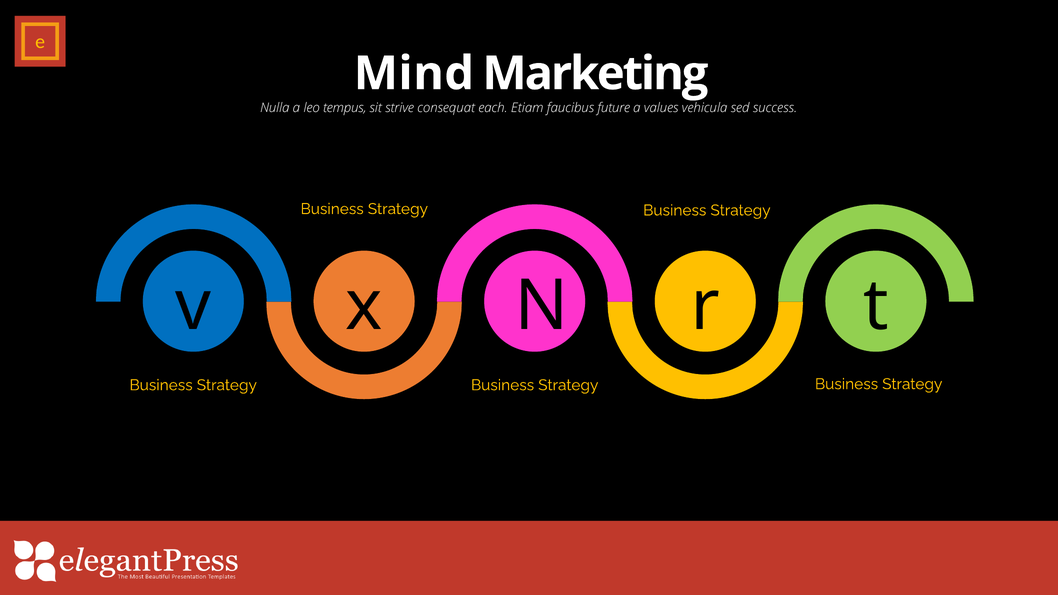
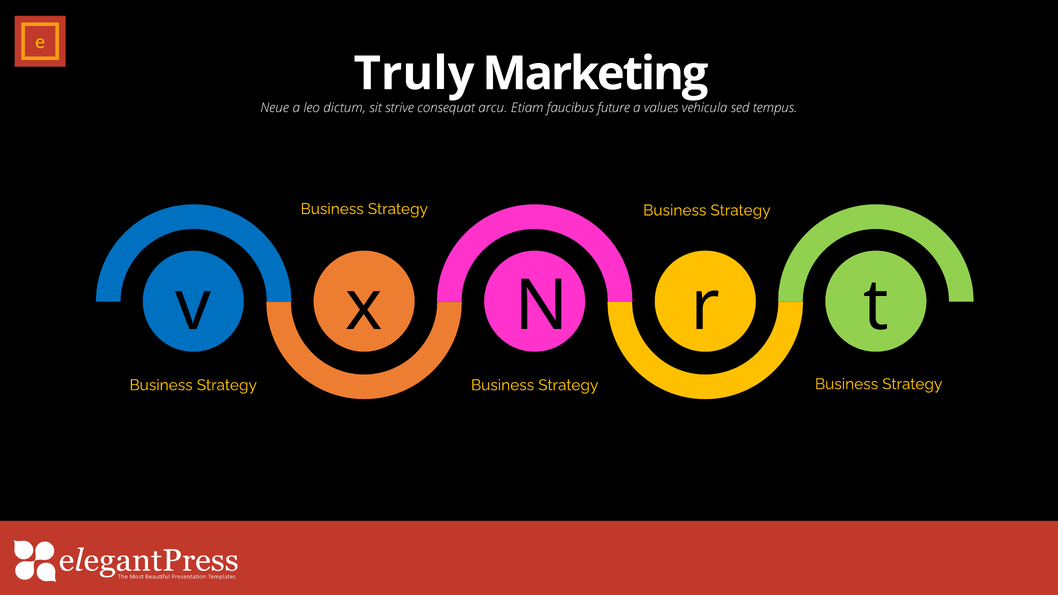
Mind: Mind -> Truly
Nulla: Nulla -> Neue
tempus: tempus -> dictum
each: each -> arcu
success: success -> tempus
